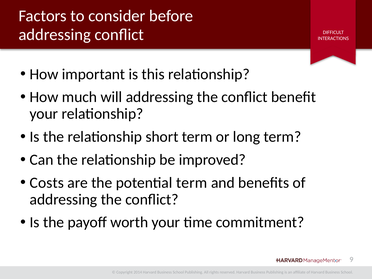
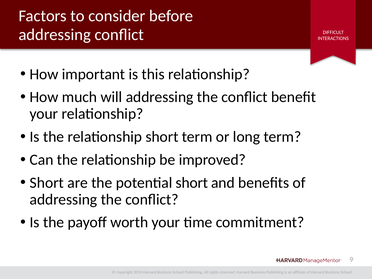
Costs at (47, 183): Costs -> Short
potential term: term -> short
